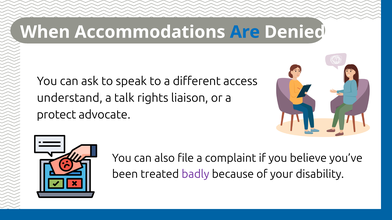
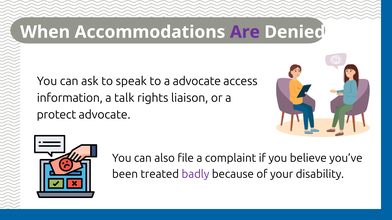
Are colour: blue -> purple
a different: different -> advocate
understand: understand -> information
